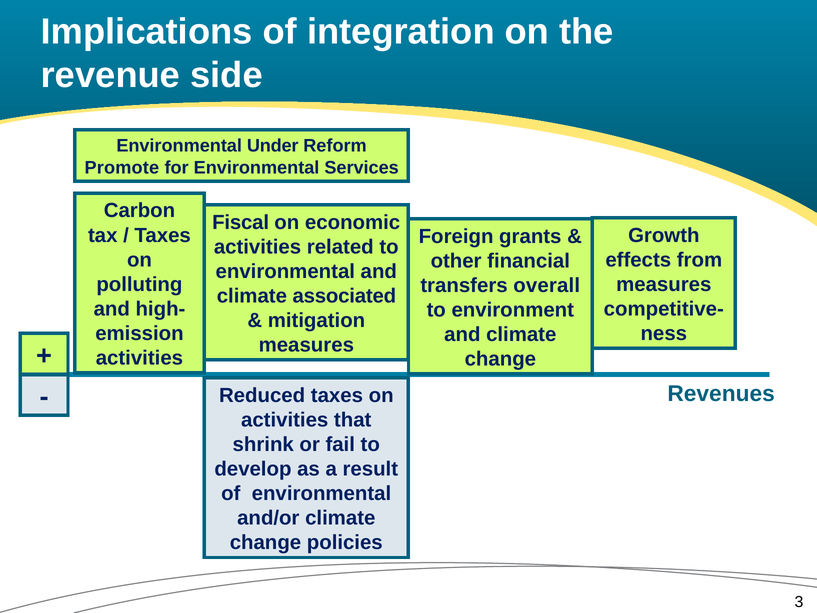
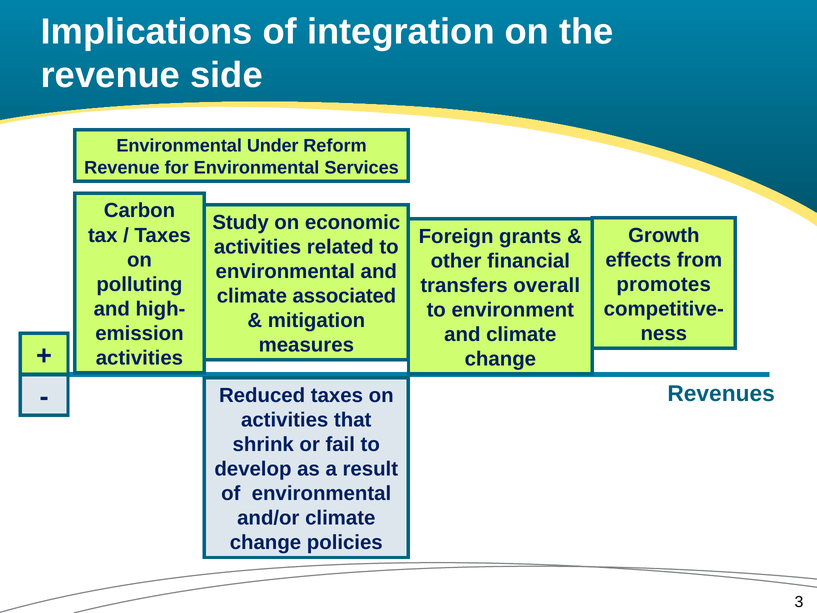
Promote at (122, 168): Promote -> Revenue
Fiscal: Fiscal -> Study
measures at (664, 284): measures -> promotes
